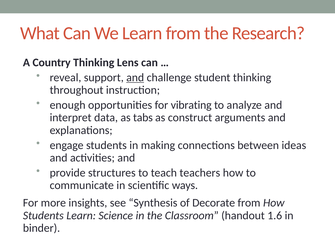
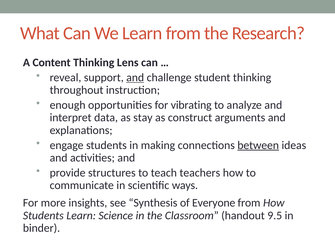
Country: Country -> Content
tabs: tabs -> stay
between underline: none -> present
Decorate: Decorate -> Everyone
1.6: 1.6 -> 9.5
